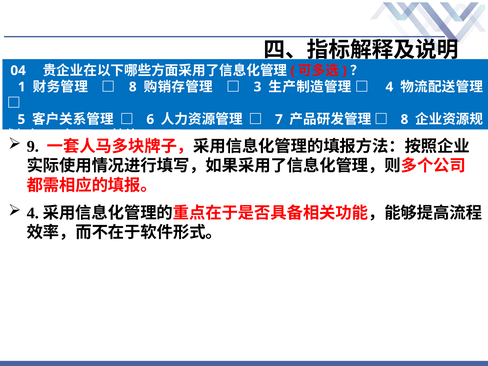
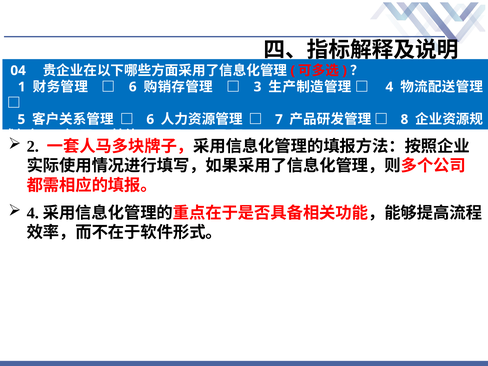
8 at (133, 87): 8 -> 6
9 at (33, 146): 9 -> 2
